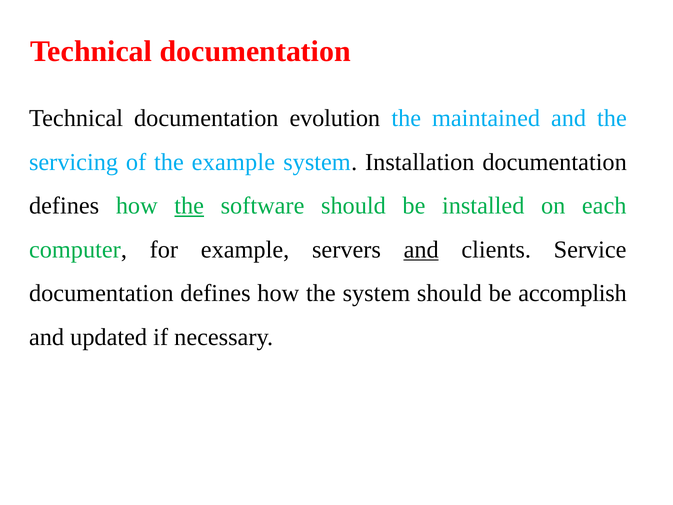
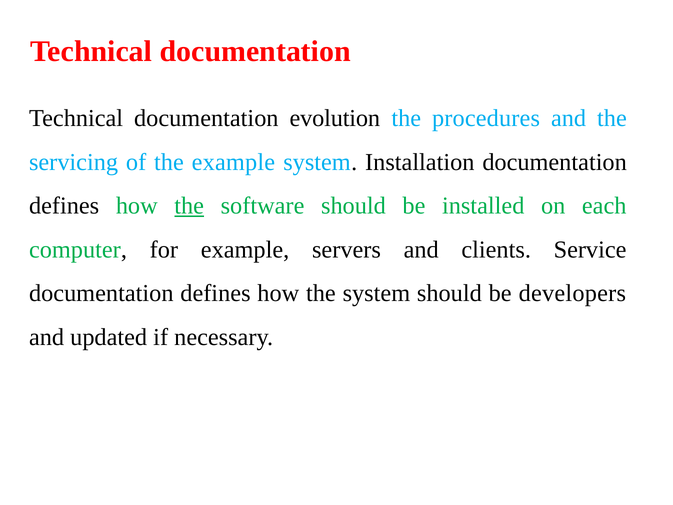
maintained: maintained -> procedures
and at (421, 249) underline: present -> none
accomplish: accomplish -> developers
